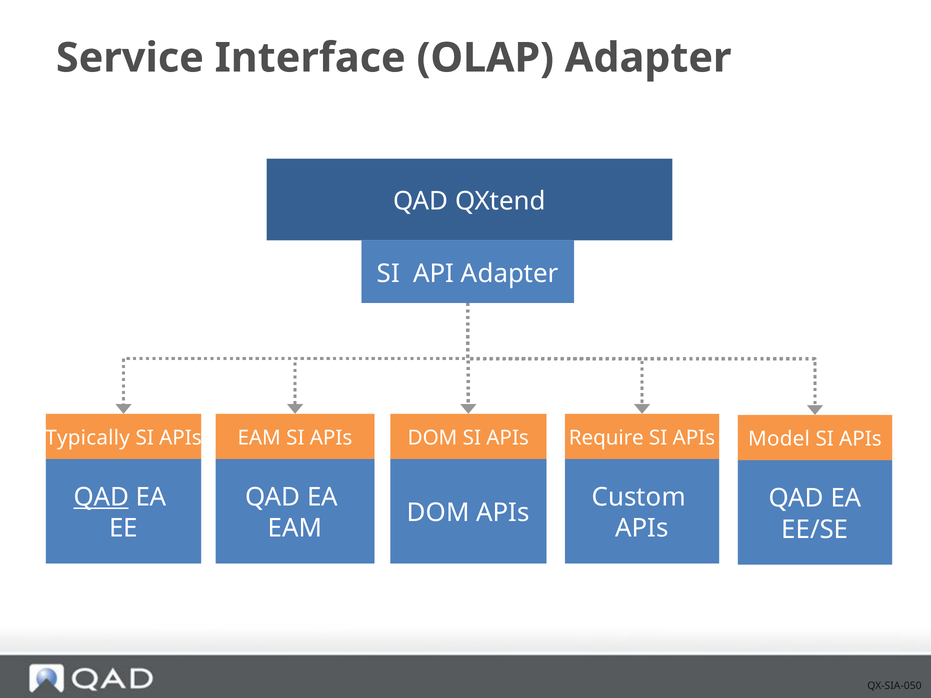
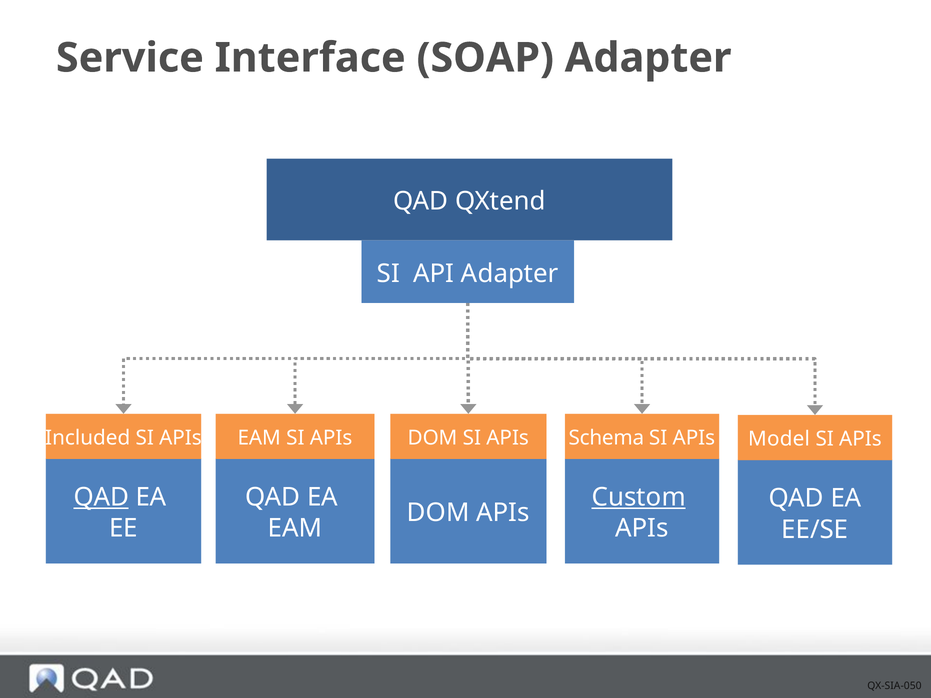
OLAP: OLAP -> SOAP
Typically: Typically -> Included
Require: Require -> Schema
Custom underline: none -> present
